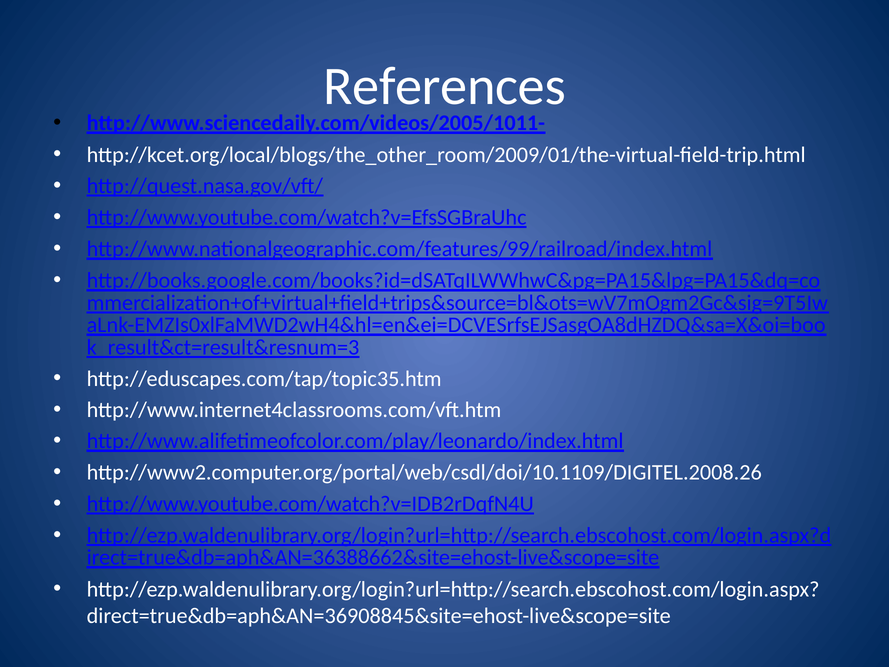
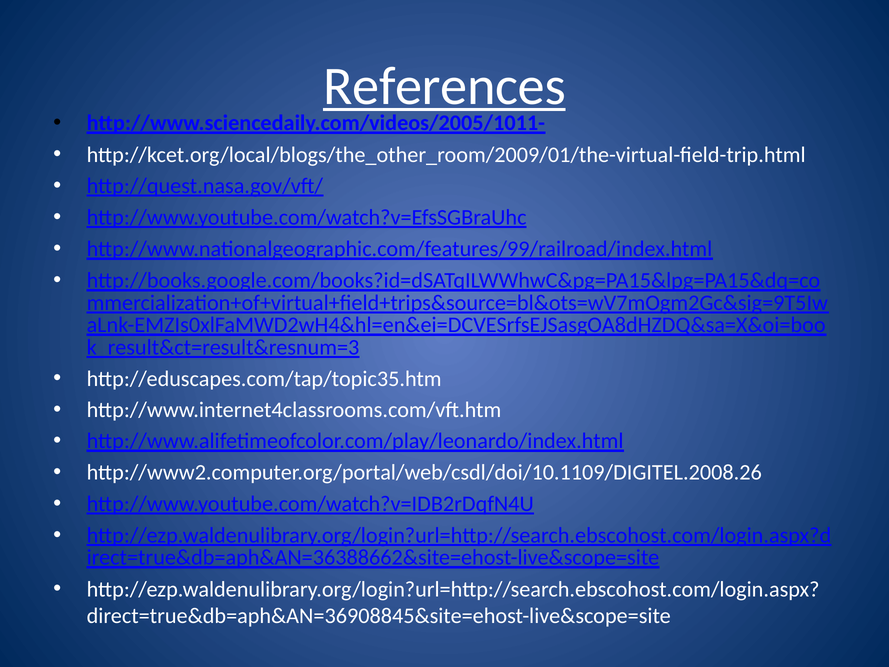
References underline: none -> present
